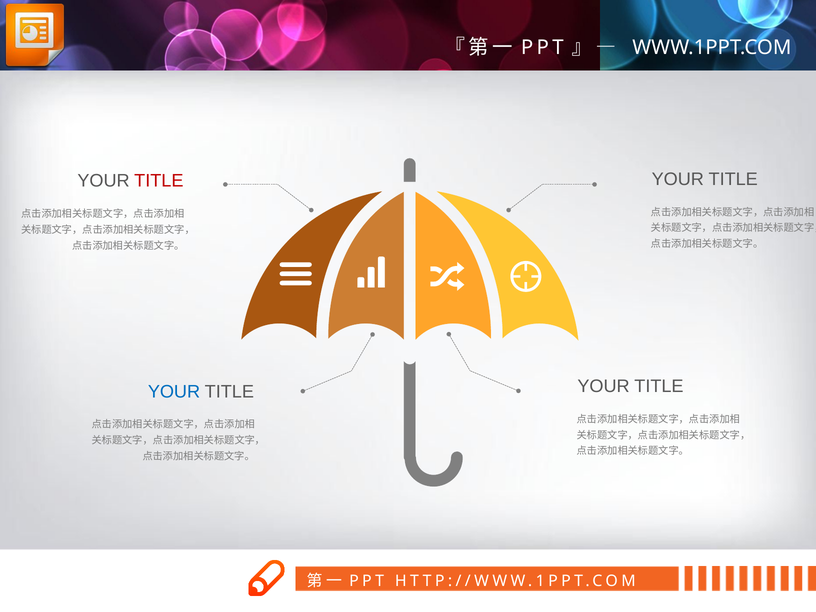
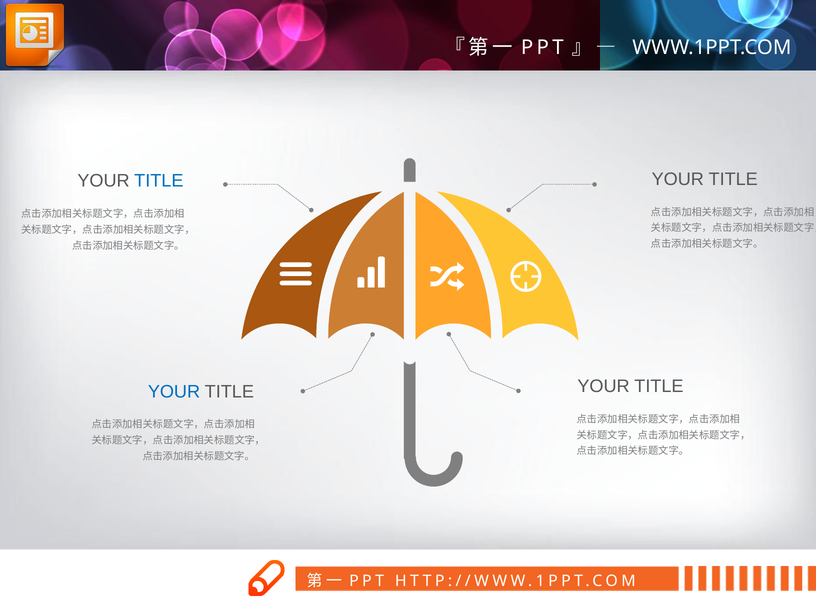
TITLE at (159, 181) colour: red -> blue
